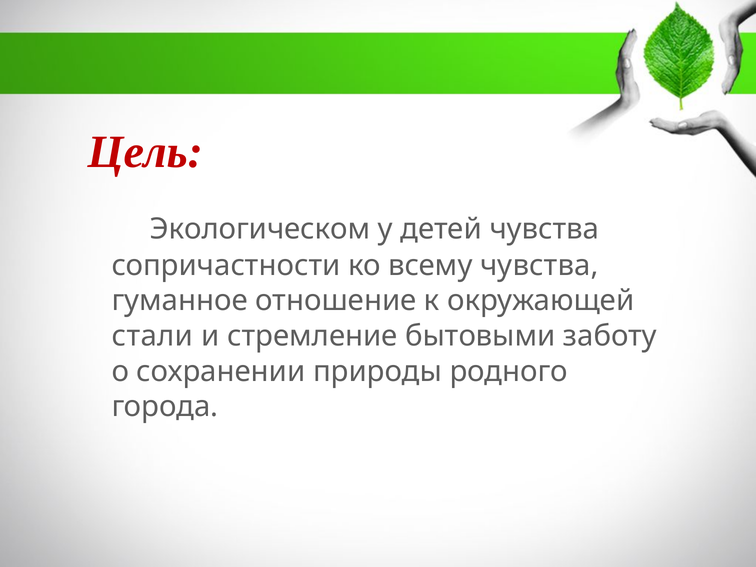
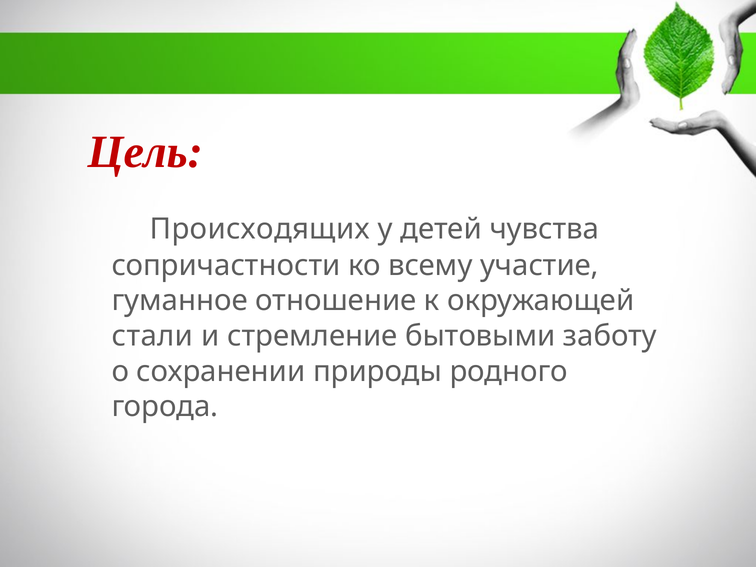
Экологическом: Экологическом -> Происходящих
всему чувства: чувства -> участие
